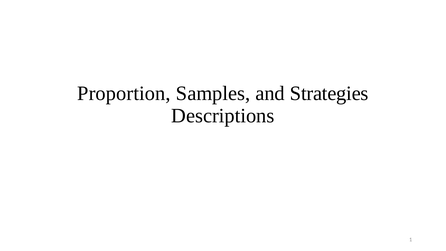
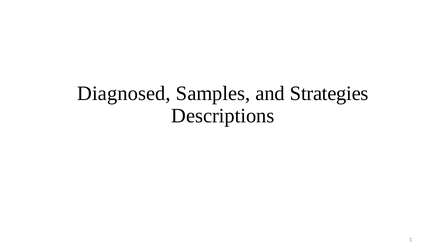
Proportion: Proportion -> Diagnosed
